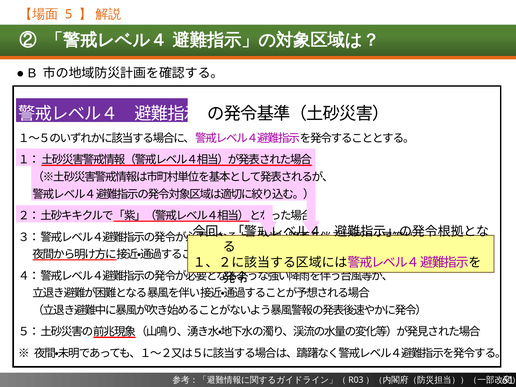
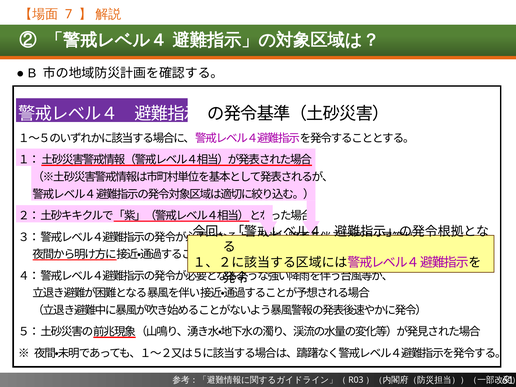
5: 5 -> 7
